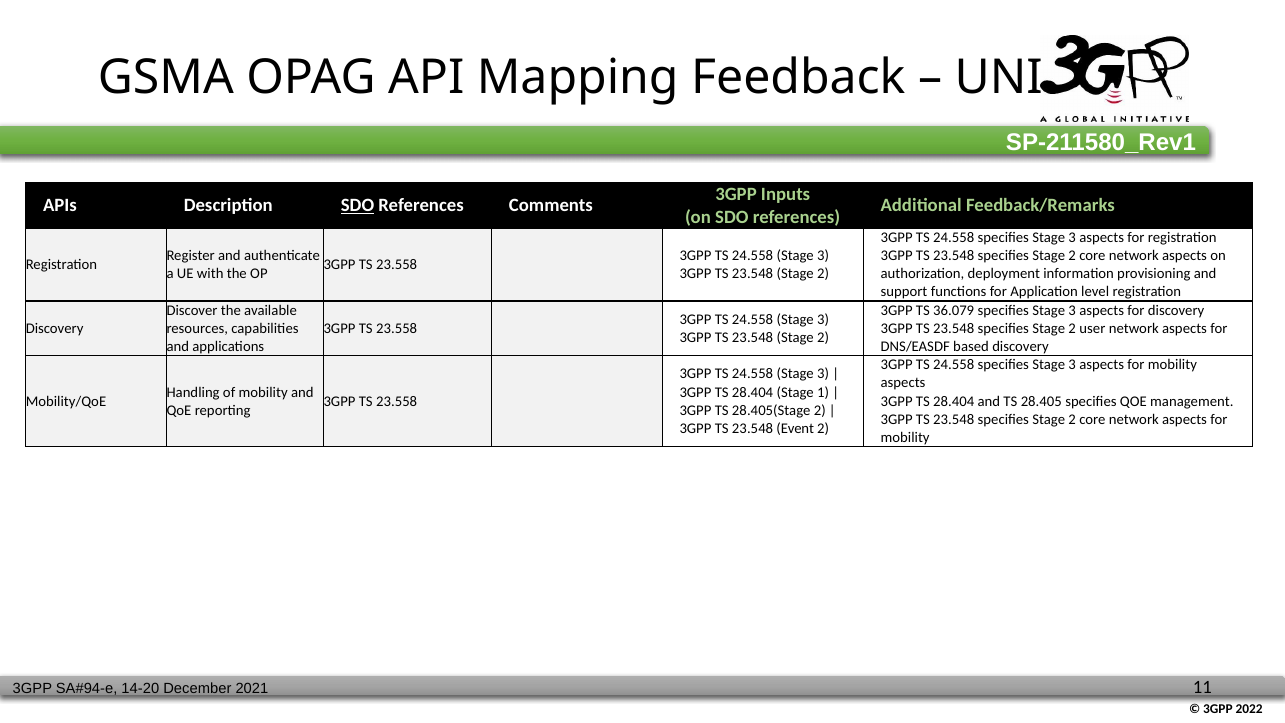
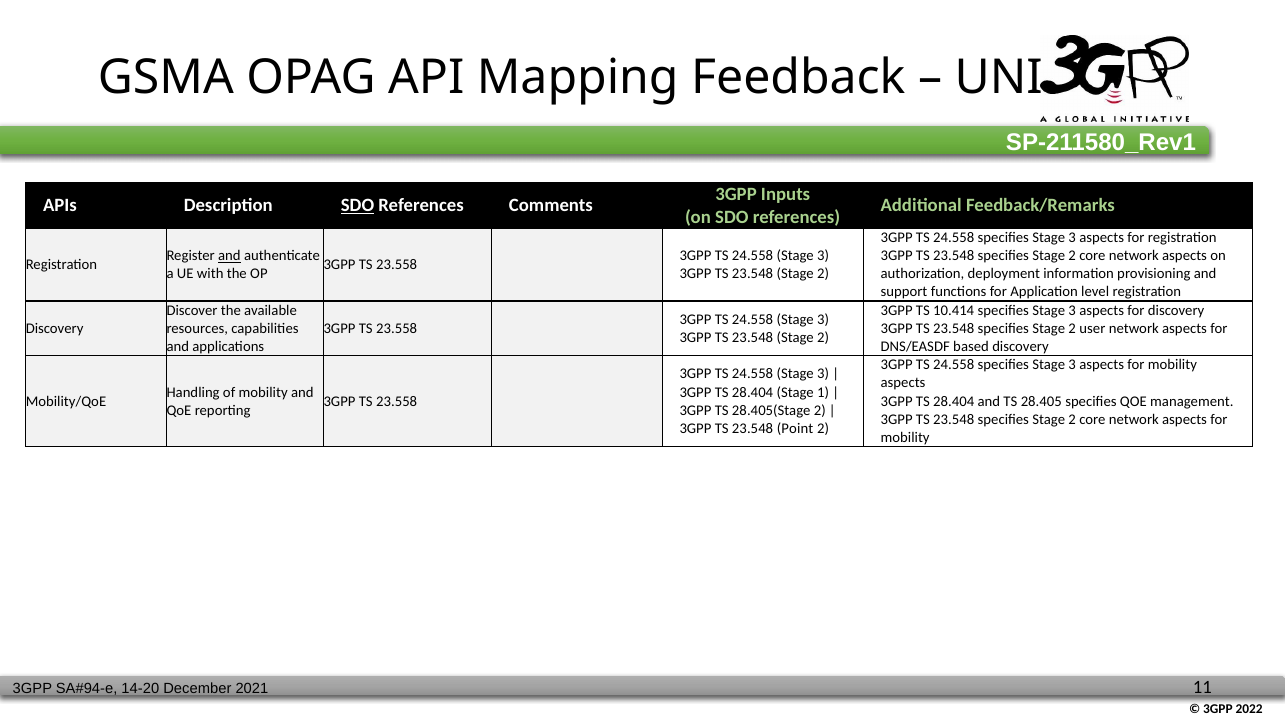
and at (229, 256) underline: none -> present
36.079: 36.079 -> 10.414
Event: Event -> Point
